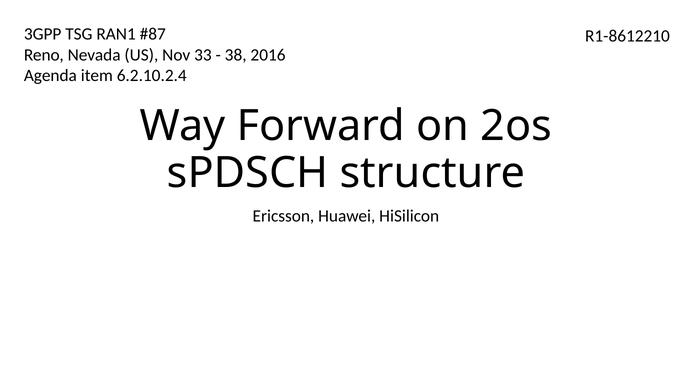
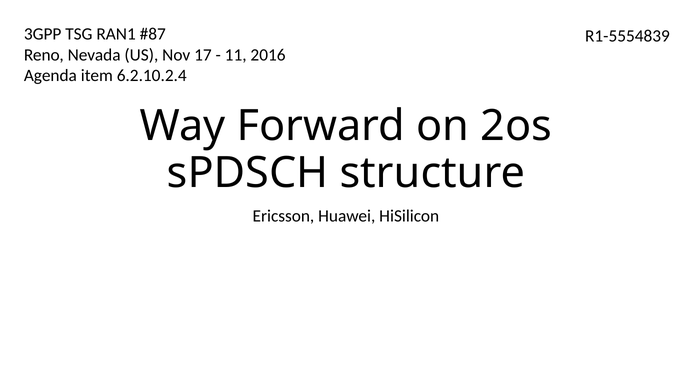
R1-8612210: R1-8612210 -> R1-5554839
33: 33 -> 17
38: 38 -> 11
